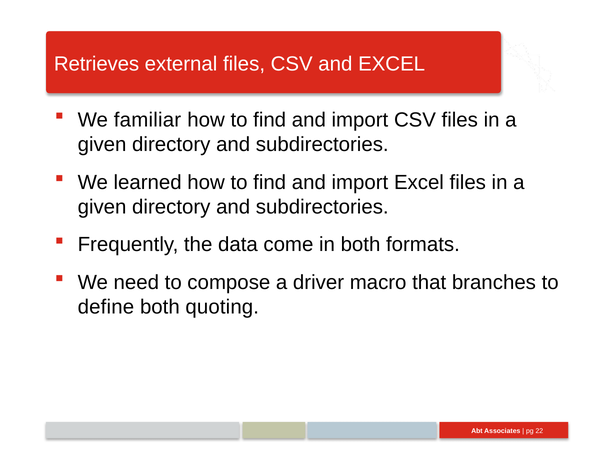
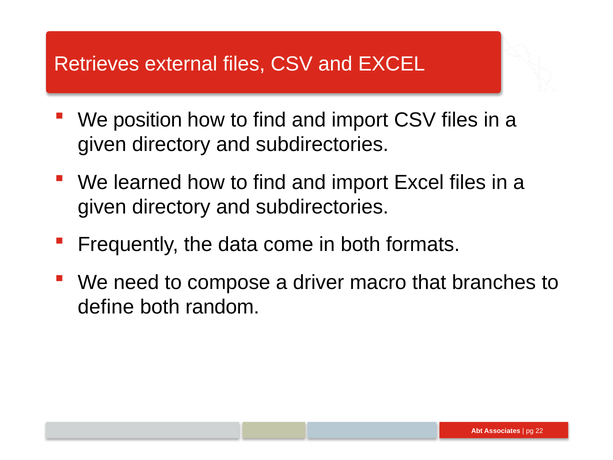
familiar: familiar -> position
quoting: quoting -> random
